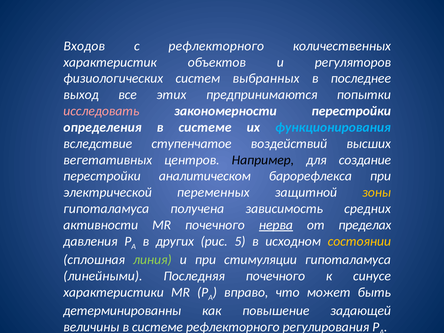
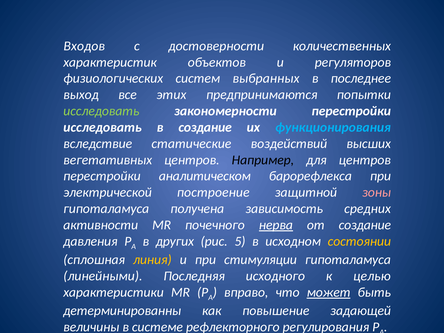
с рефлекторного: рефлекторного -> достоверности
исследовать at (101, 111) colour: pink -> light green
определения at (102, 127): определения -> исследовать
системе at (205, 127): системе -> создание
ступенчатое: ступенчатое -> статические
для создание: создание -> центров
переменных: переменных -> построение
зоны colour: yellow -> pink
от пределах: пределах -> создание
линия colour: light green -> yellow
Последняя почечного: почечного -> исходного
синусе: синусе -> целью
может underline: none -> present
